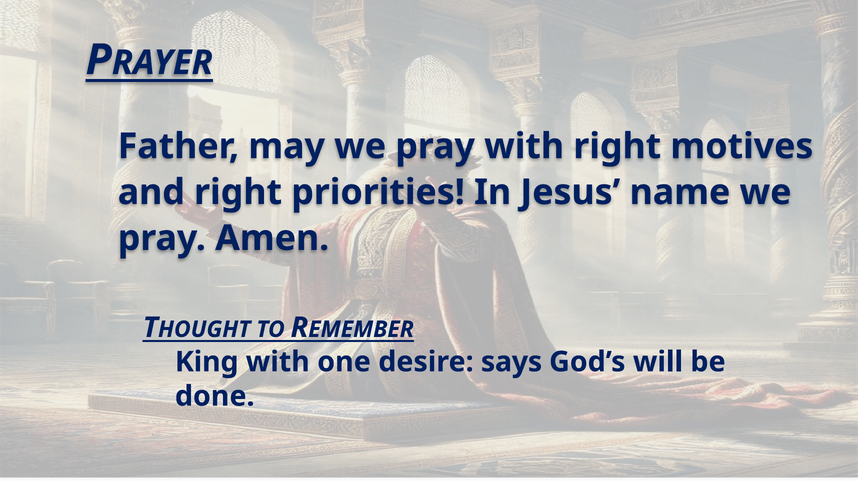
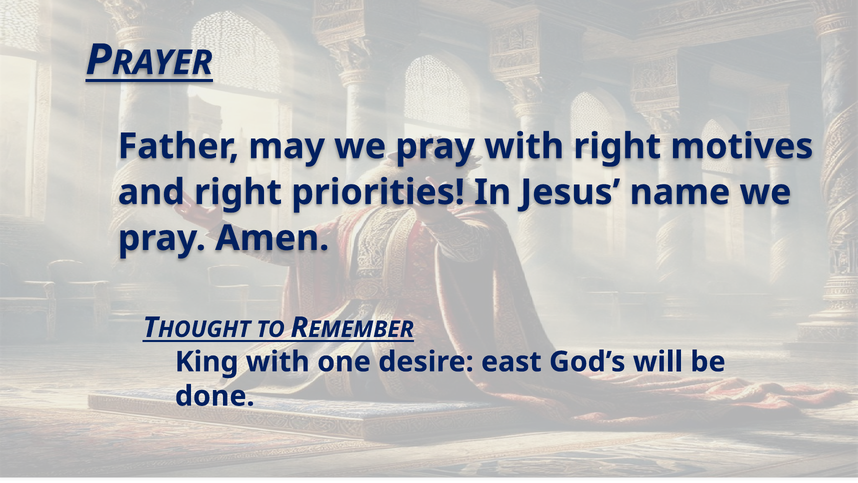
says: says -> east
